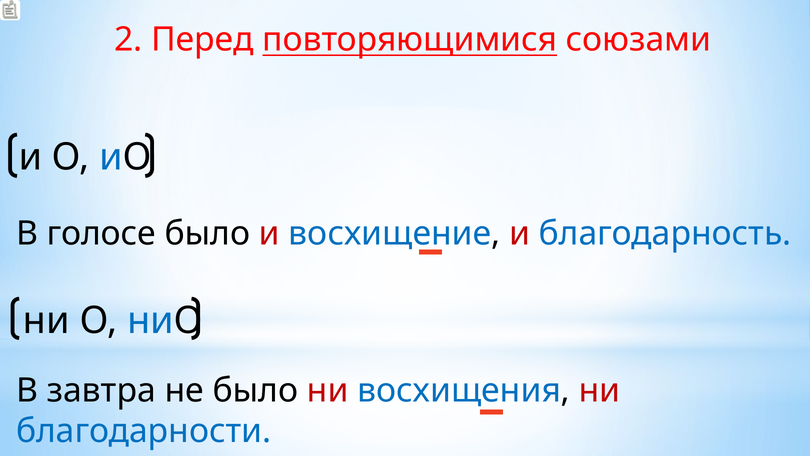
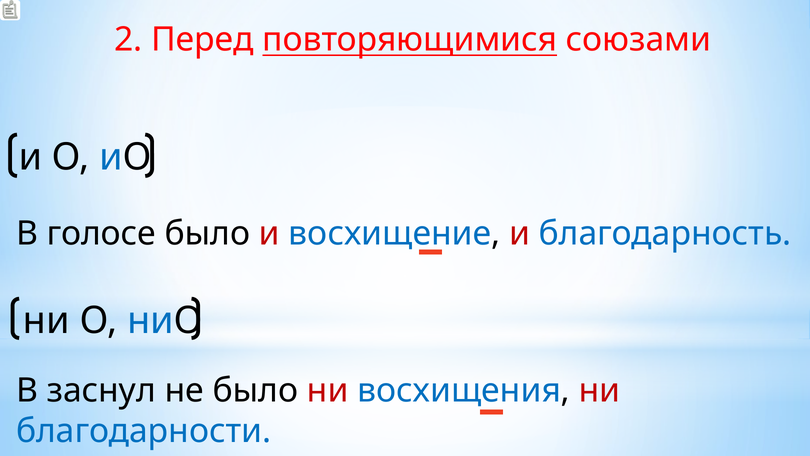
завтра: завтра -> заснул
